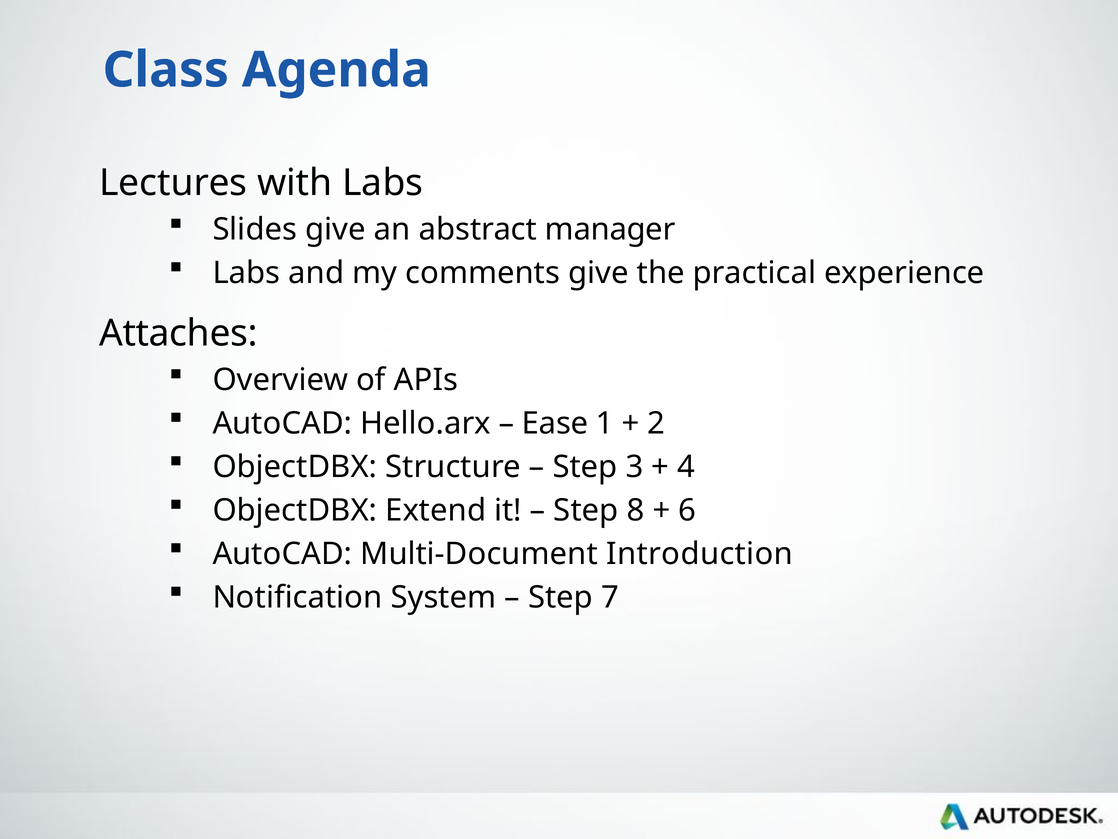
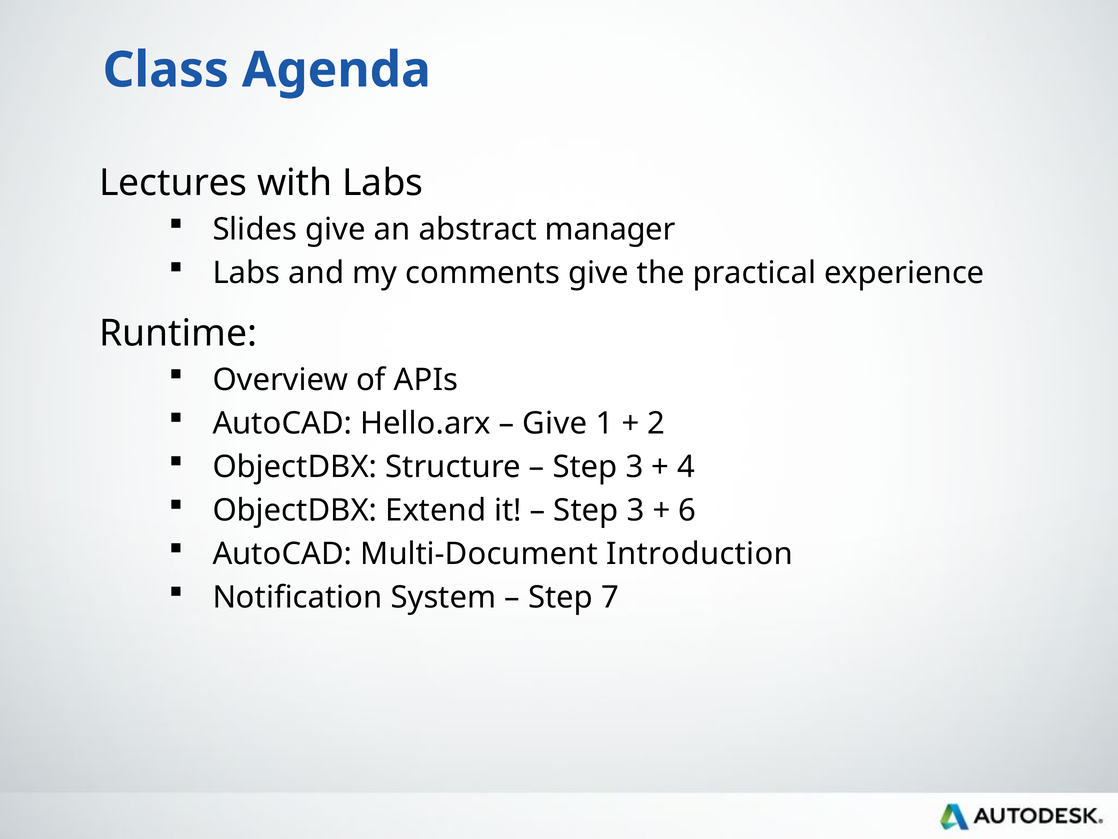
Attaches: Attaches -> Runtime
Ease at (555, 423): Ease -> Give
8 at (636, 510): 8 -> 3
